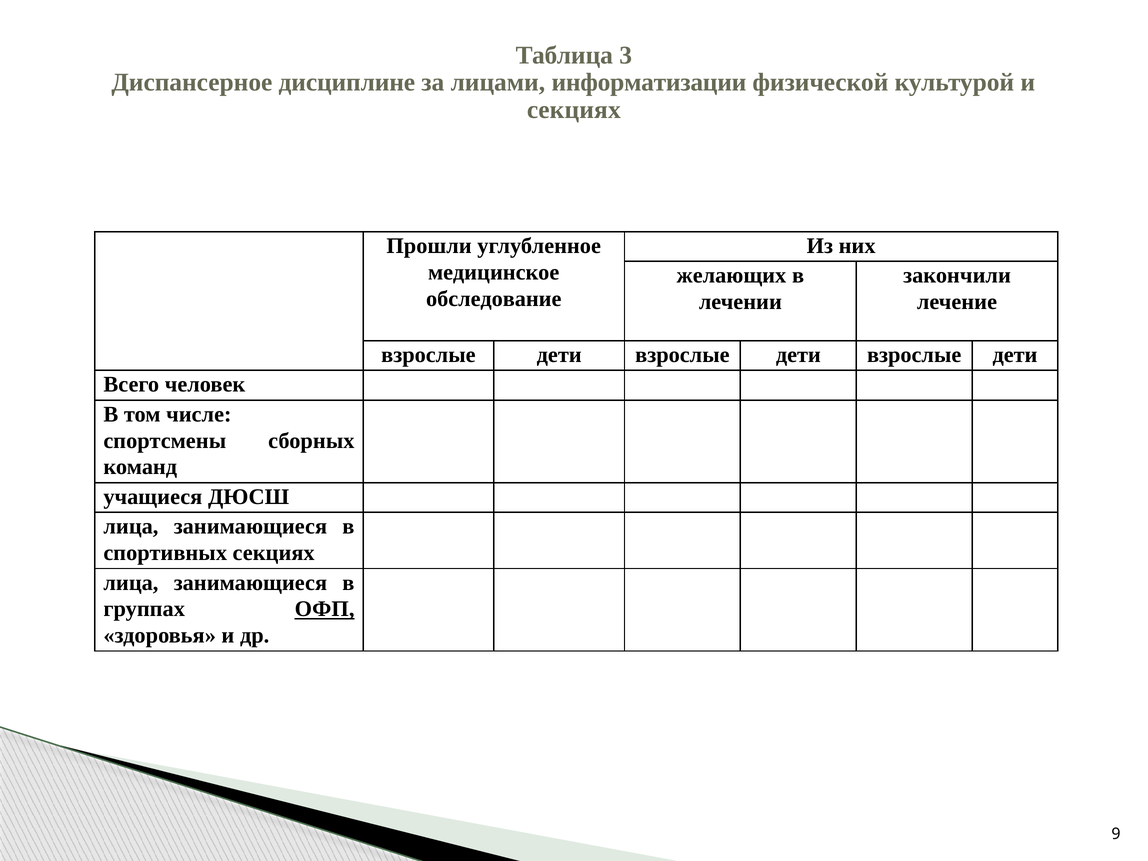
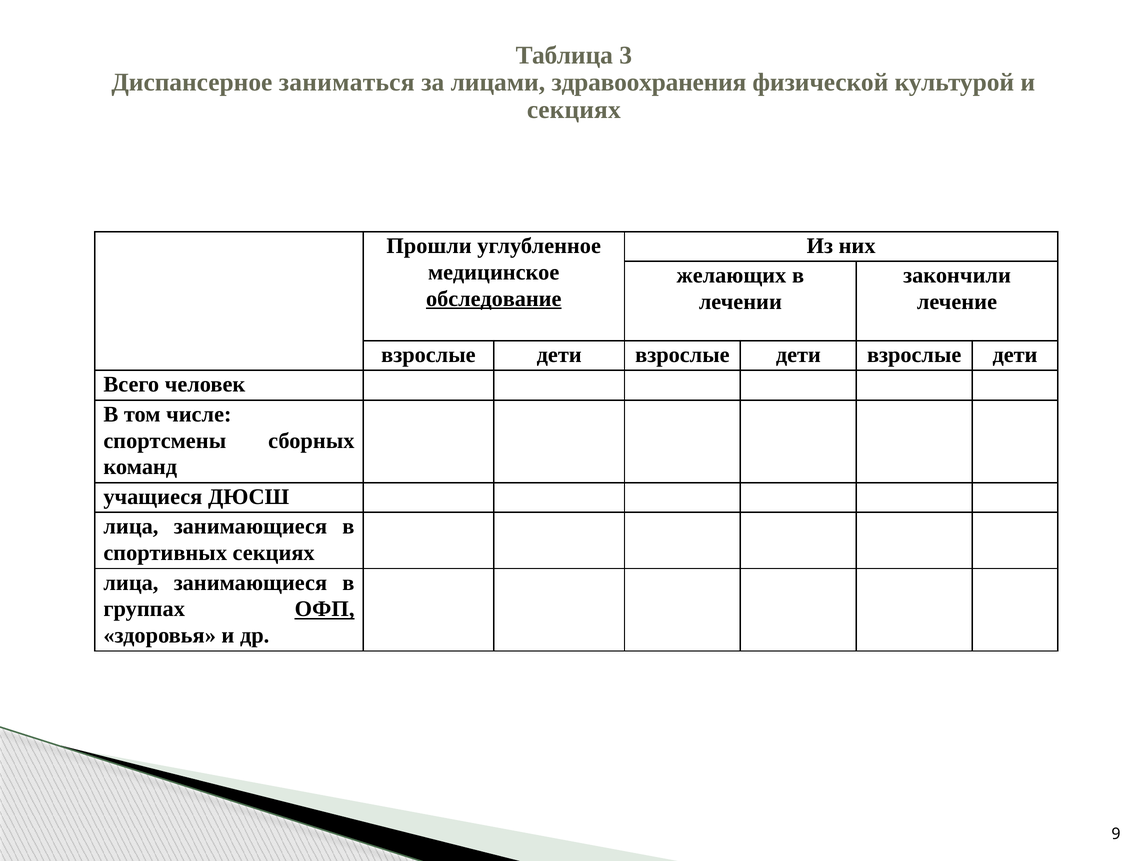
дисциплине: дисциплине -> заниматься
информатизации: информатизации -> здравоохранения
обследование underline: none -> present
